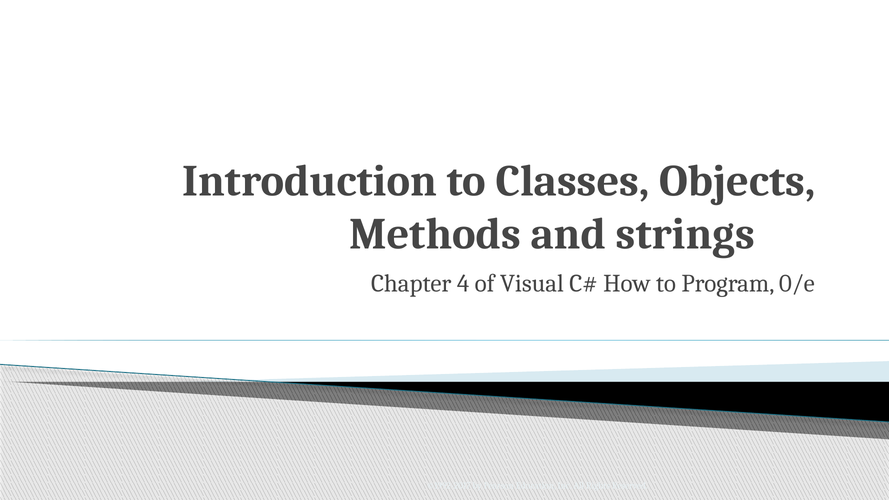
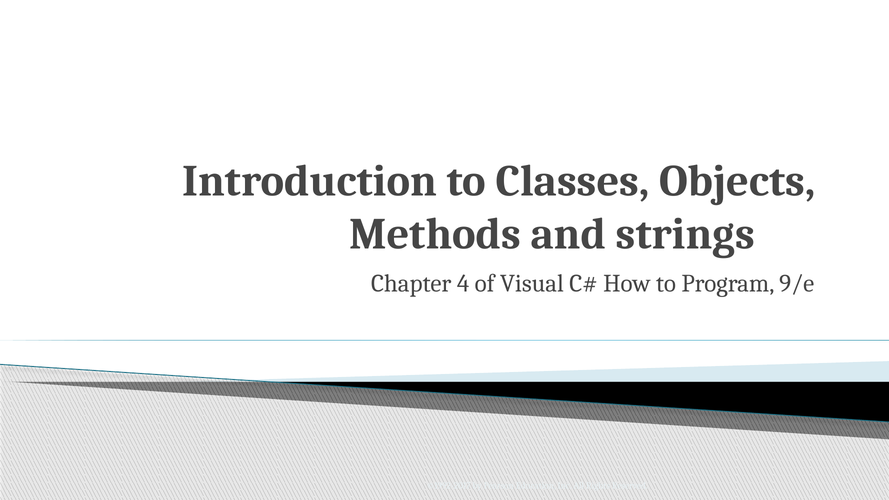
0/e: 0/e -> 9/e
